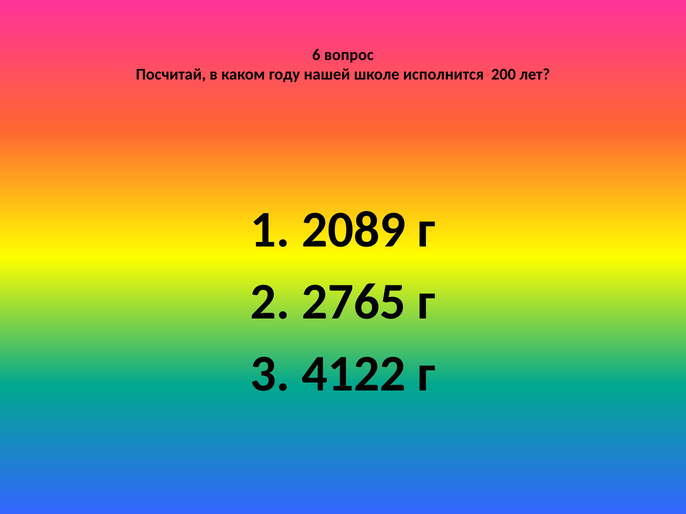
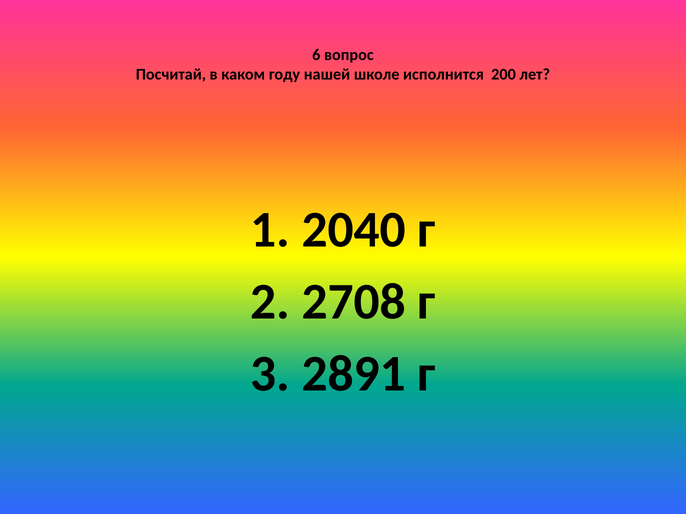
2089: 2089 -> 2040
2765: 2765 -> 2708
4122: 4122 -> 2891
